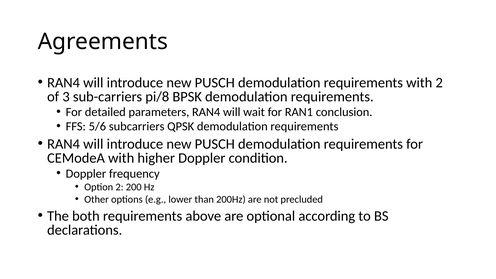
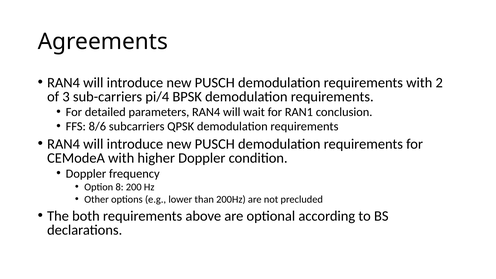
pi/8: pi/8 -> pi/4
5/6: 5/6 -> 8/6
Option 2: 2 -> 8
